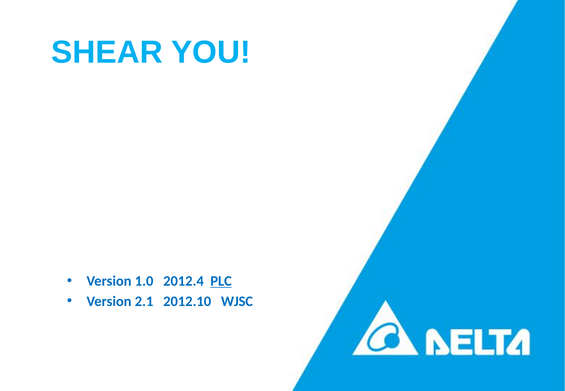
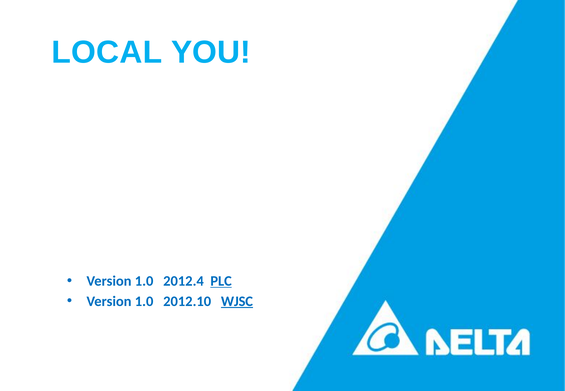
SHEAR: SHEAR -> LOCAL
2.1 at (144, 301): 2.1 -> 1.0
WJSC underline: none -> present
